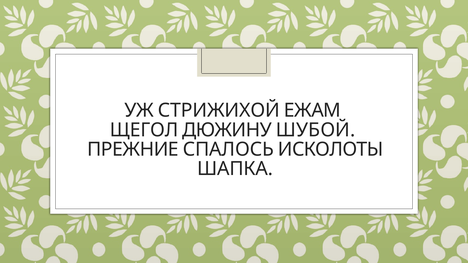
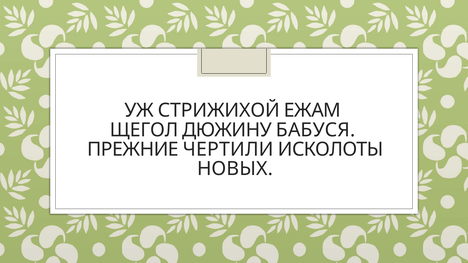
ШУБОЙ: ШУБОЙ -> БАБУСЯ
СПАЛОСЬ: СПАЛОСЬ -> ЧЕРТИЛИ
ШАПКА: ШАПКА -> НОВЫХ
